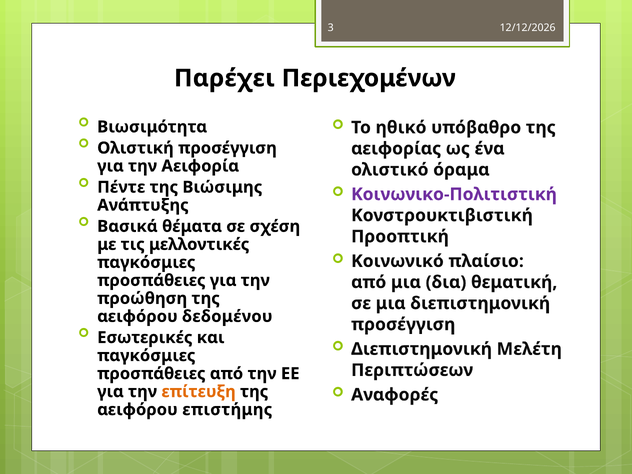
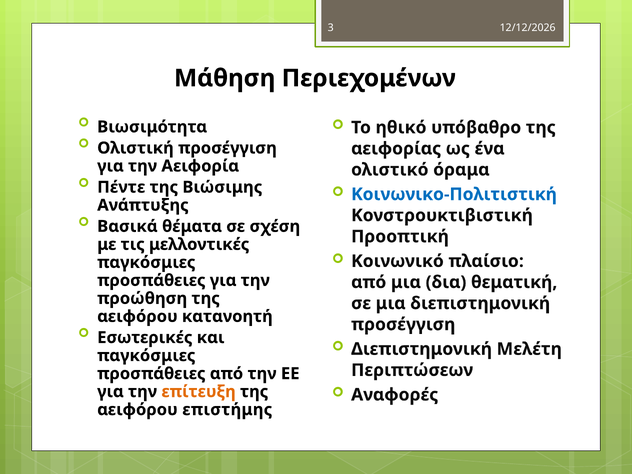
Παρέχει: Παρέχει -> Μάθηση
Κοινωνικο-Πολιτιστική colour: purple -> blue
δεδομένου: δεδομένου -> κατανοητή
